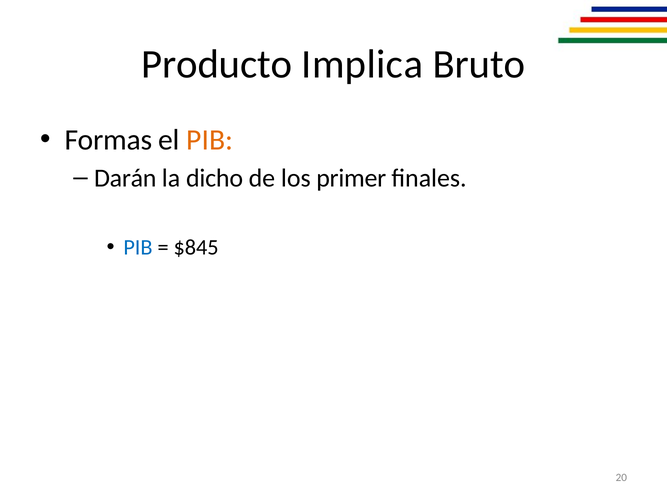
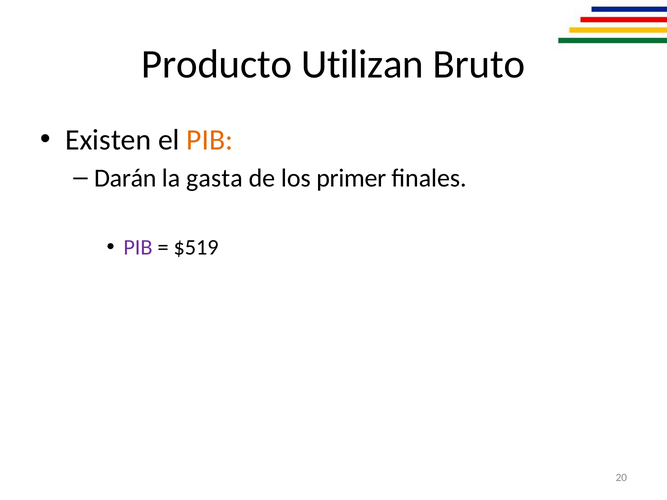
Implica: Implica -> Utilizan
Formas: Formas -> Existen
dicho: dicho -> gasta
PIB at (138, 248) colour: blue -> purple
$845: $845 -> $519
